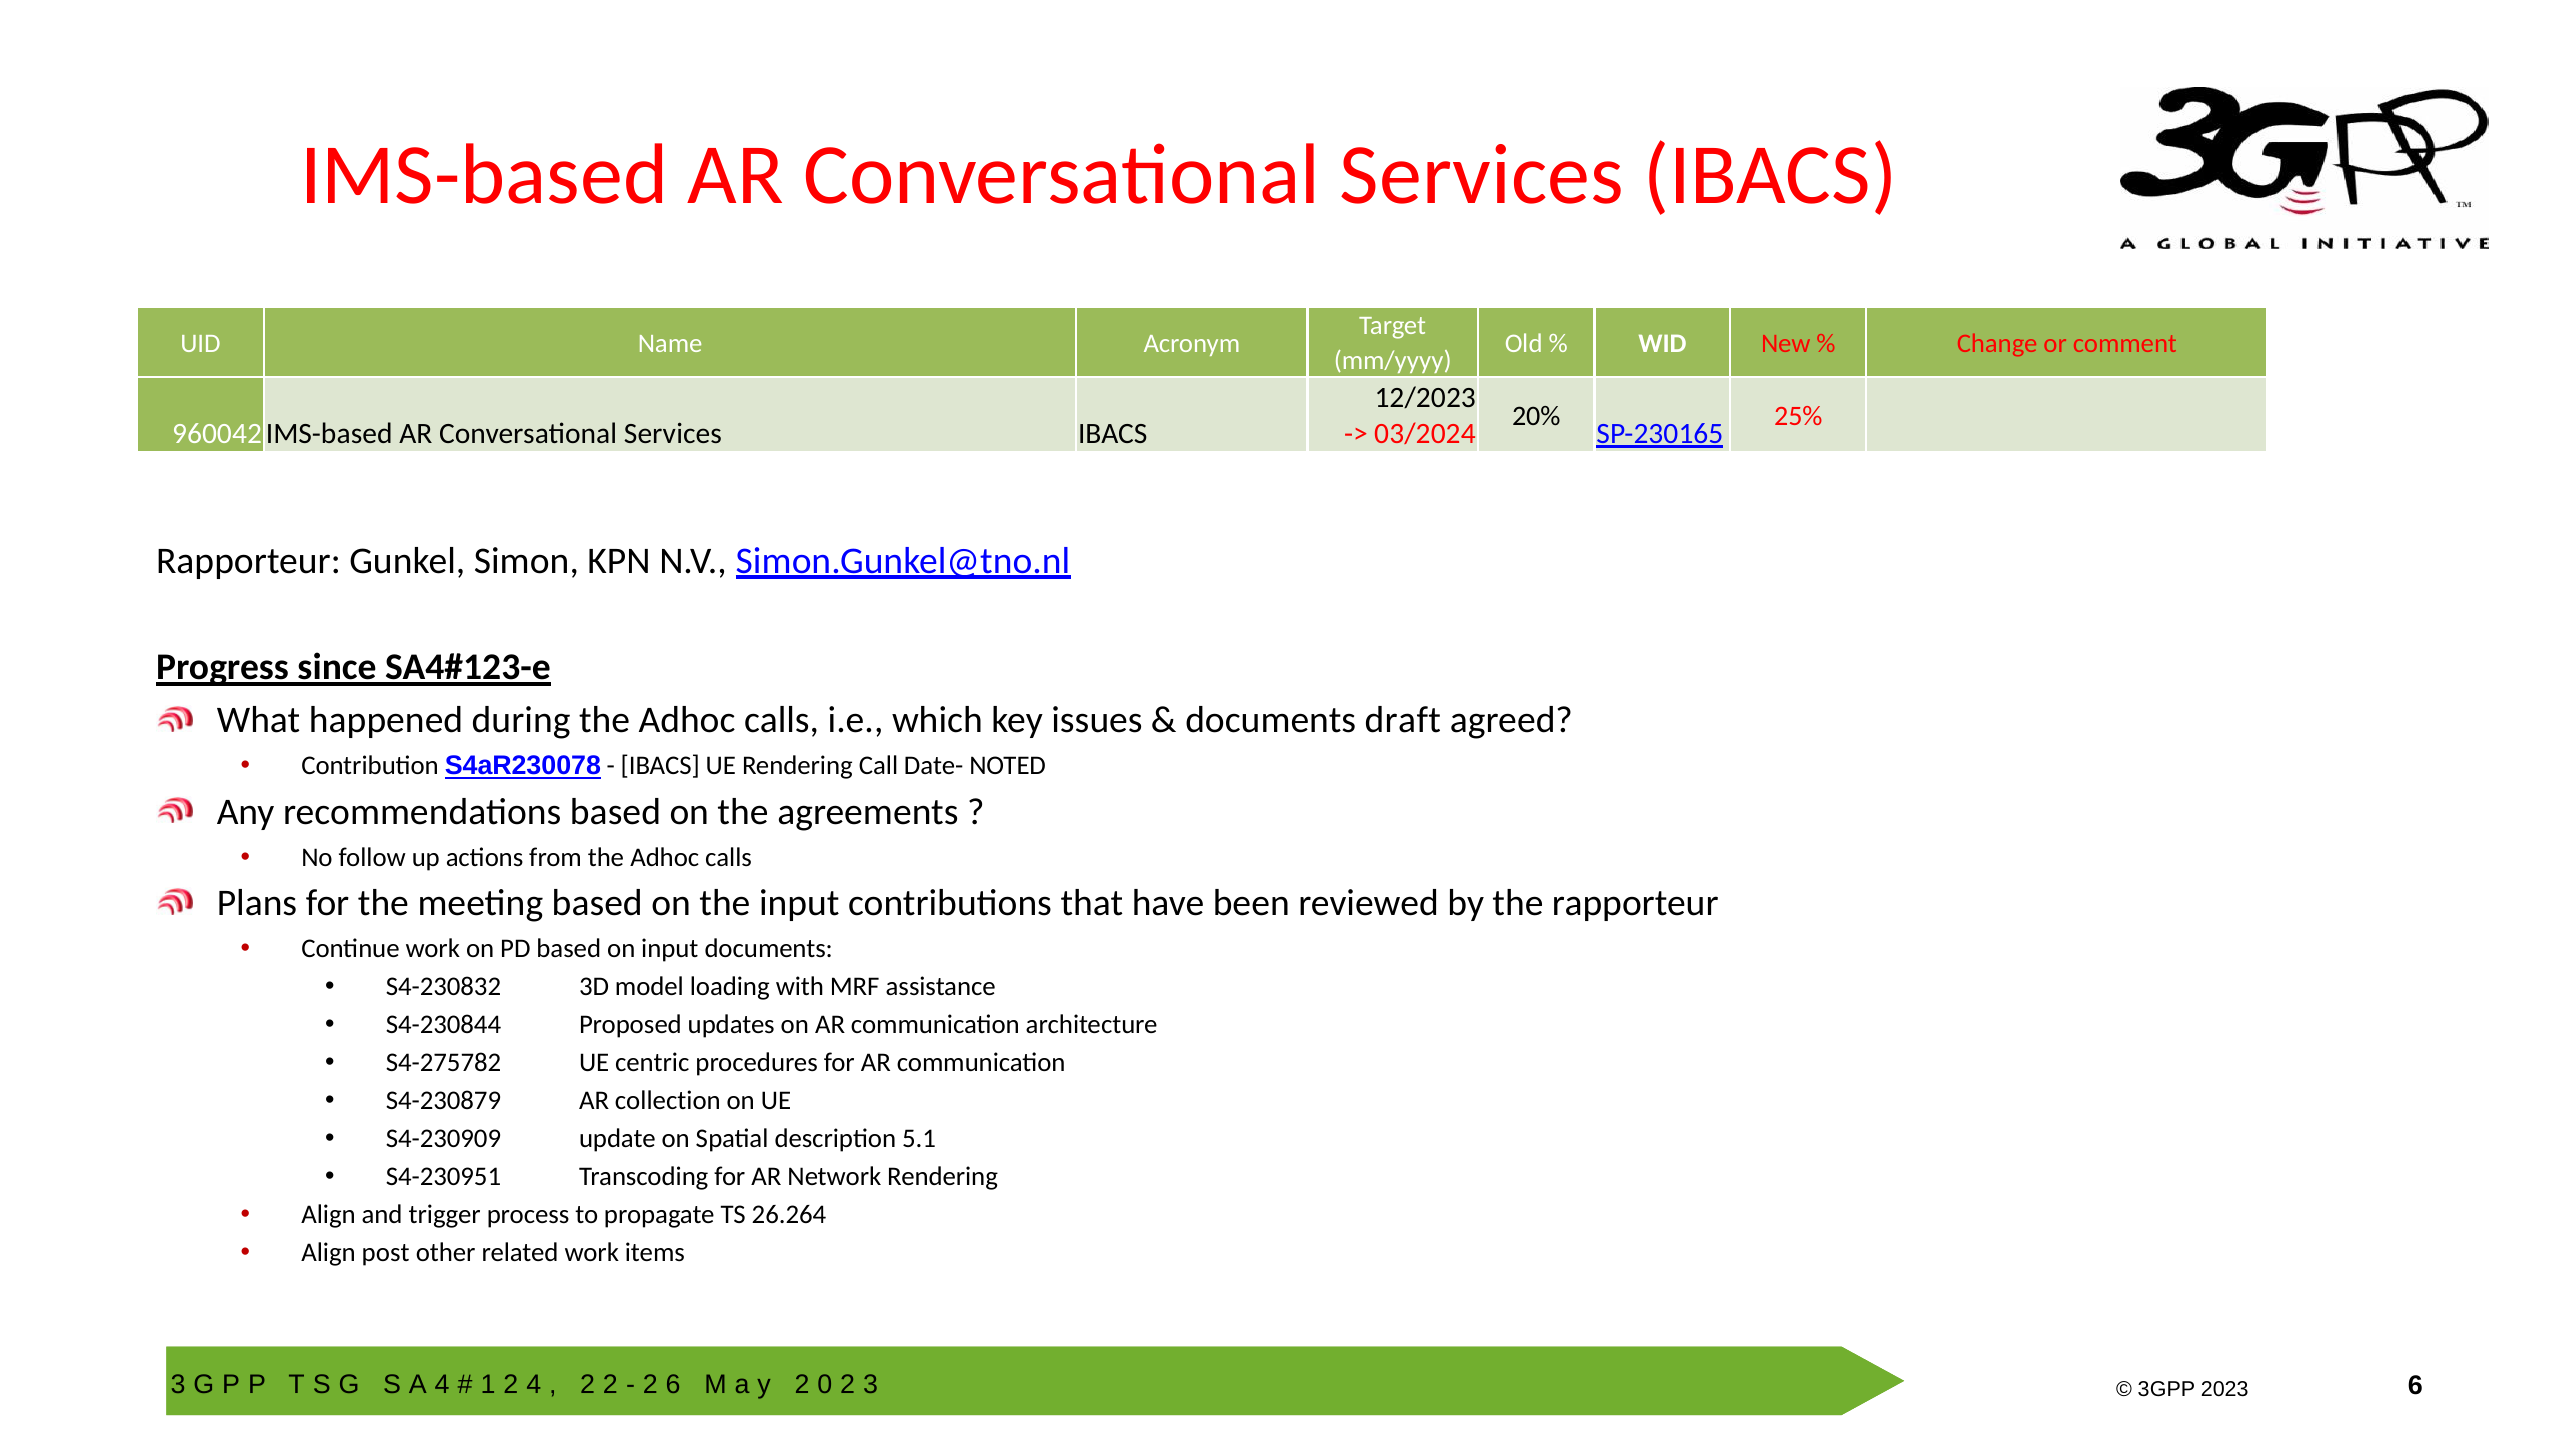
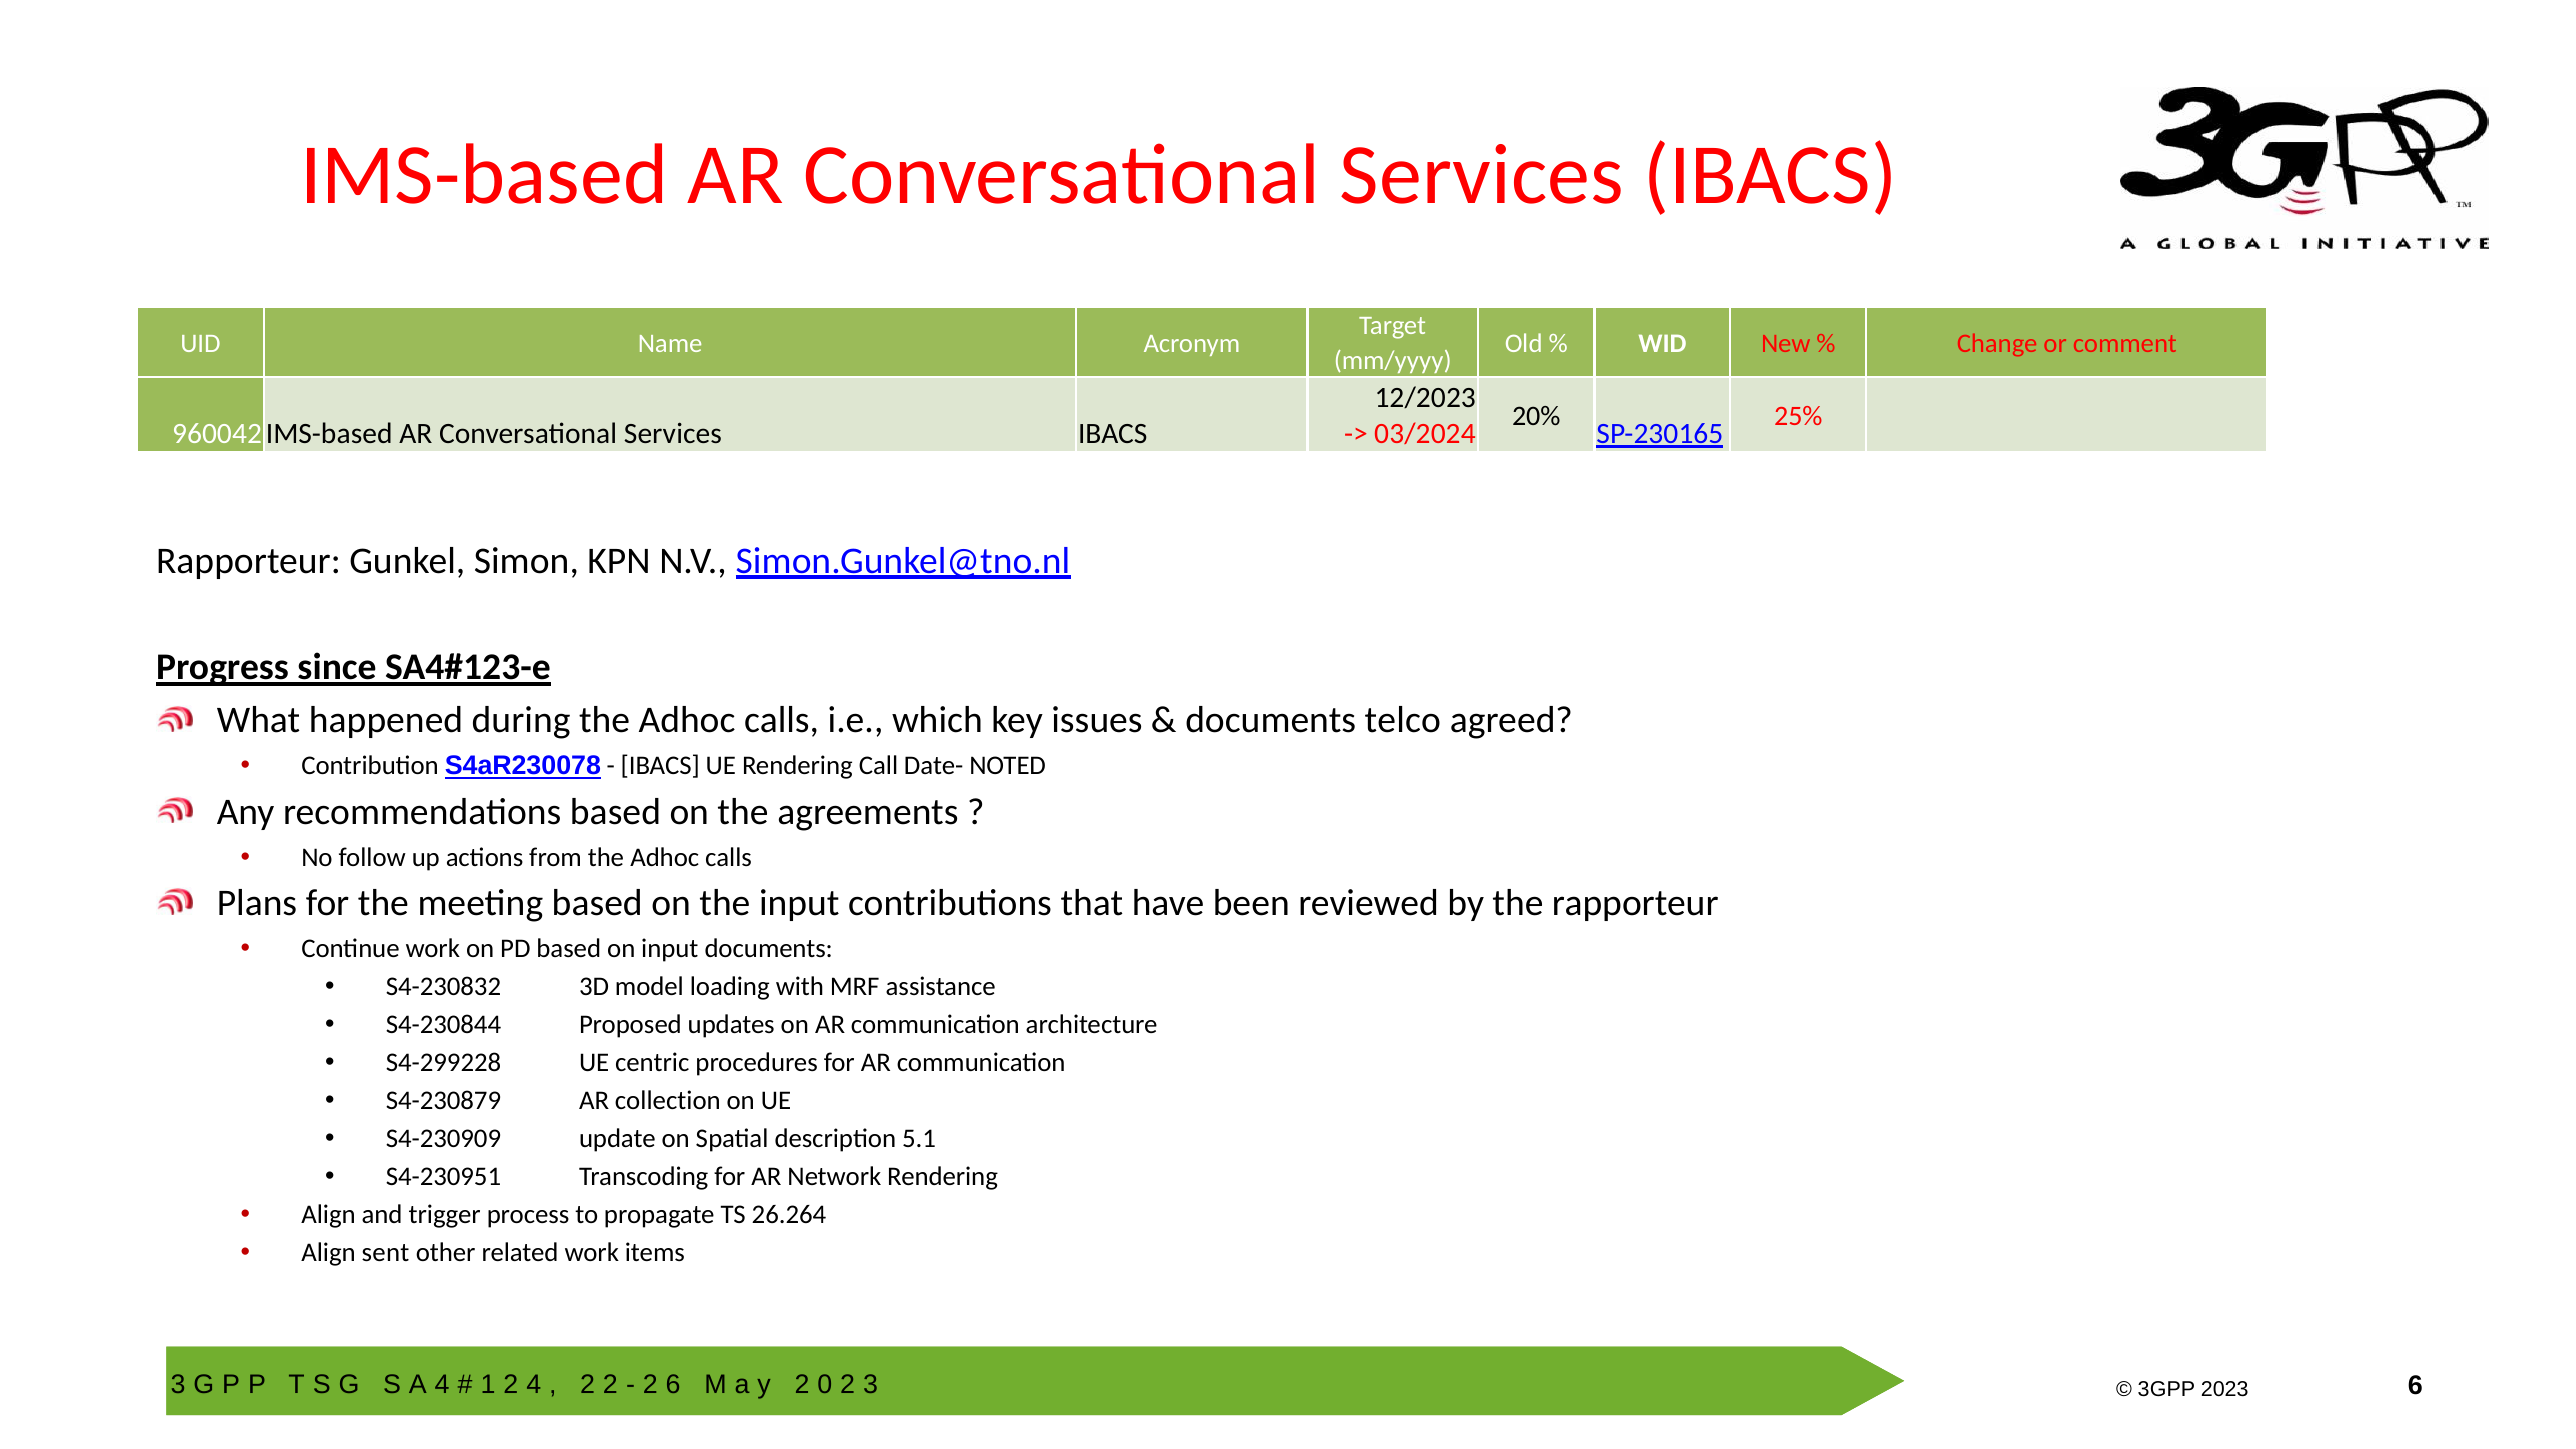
draft: draft -> telco
S4-275782: S4-275782 -> S4-299228
post: post -> sent
